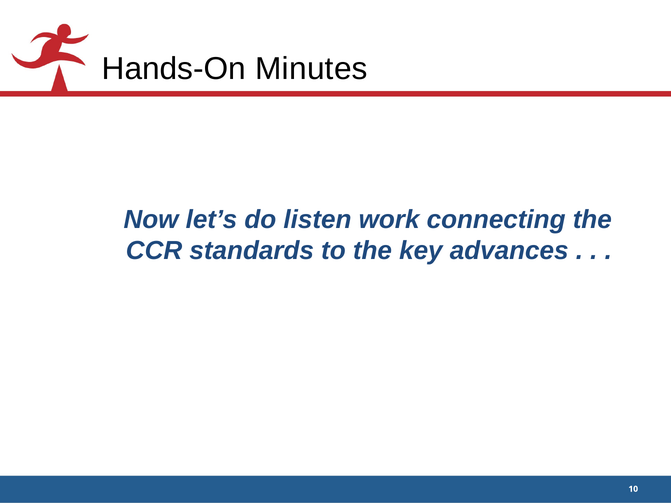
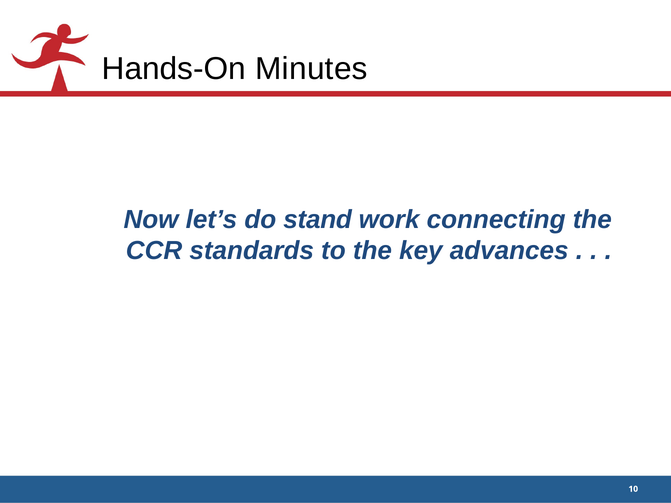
listen: listen -> stand
